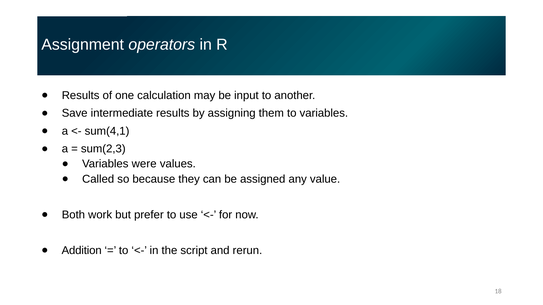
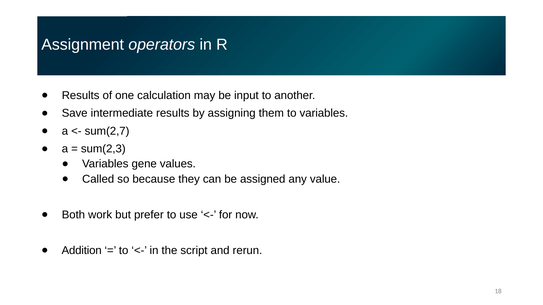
sum(4,1: sum(4,1 -> sum(2,7
were: were -> gene
